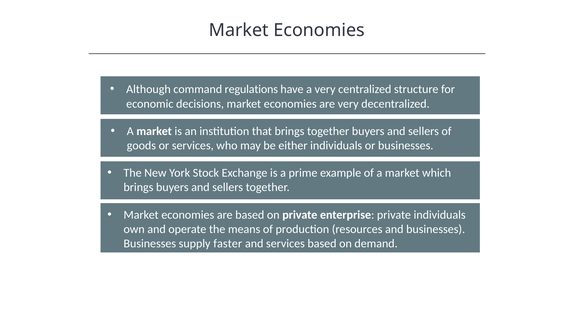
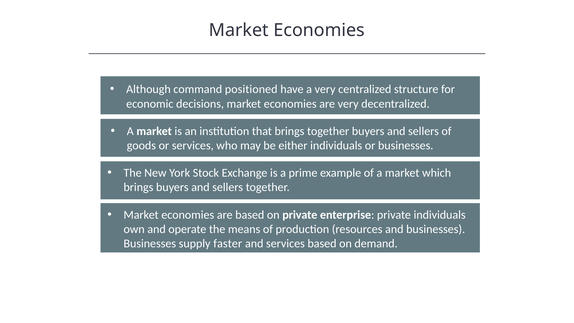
regulations: regulations -> positioned
